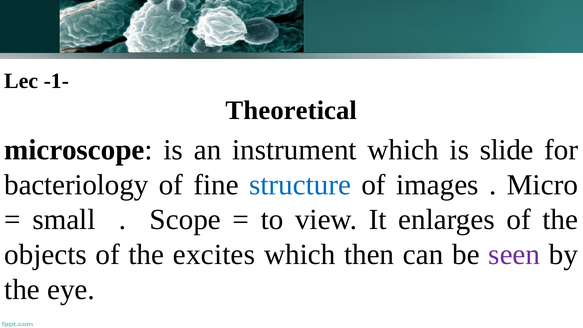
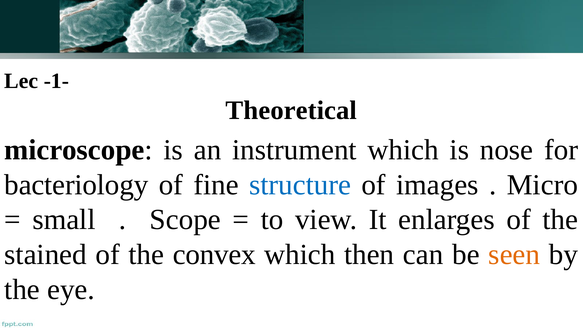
slide: slide -> nose
objects: objects -> stained
excites: excites -> convex
seen colour: purple -> orange
